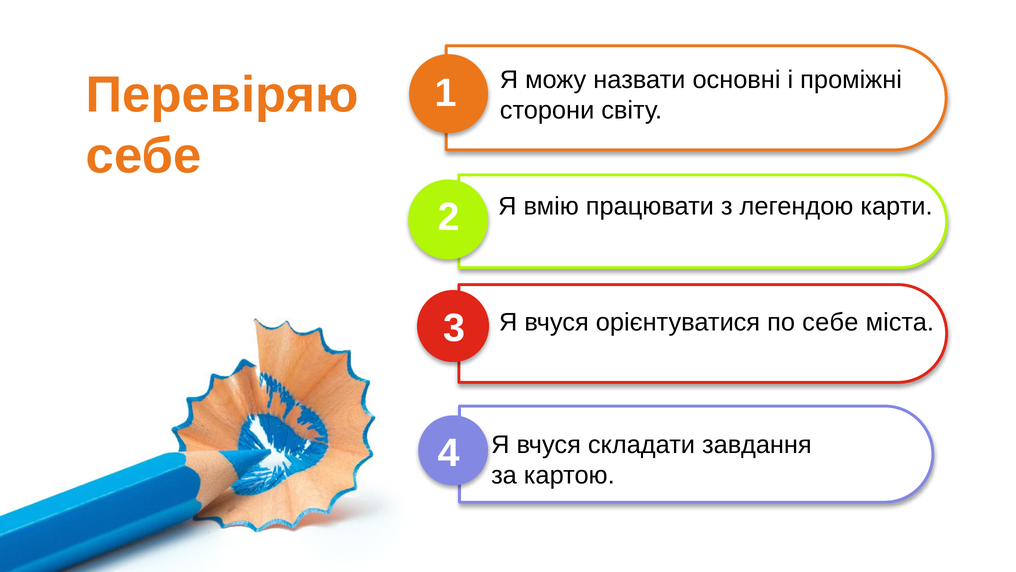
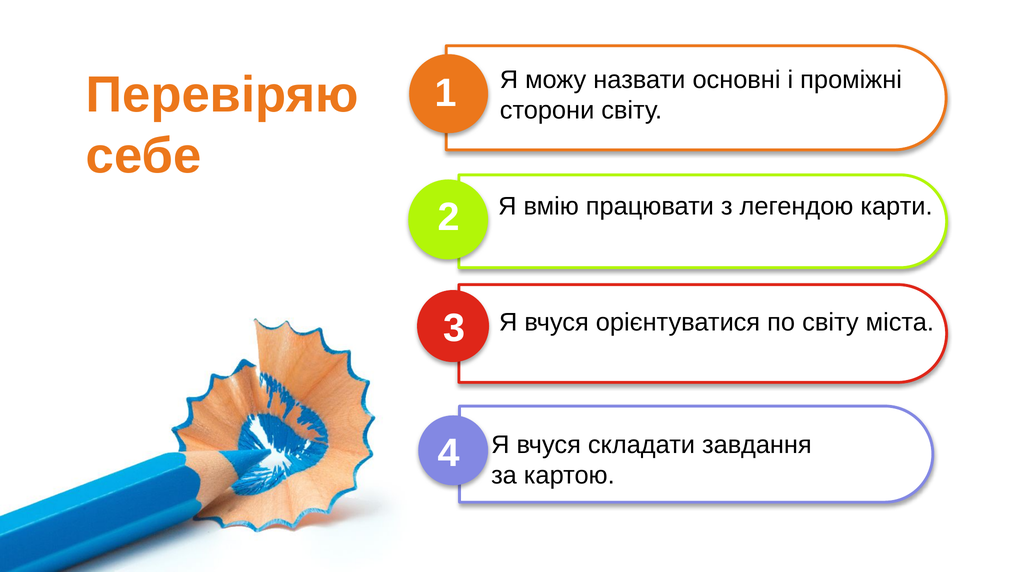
по себе: себе -> світу
